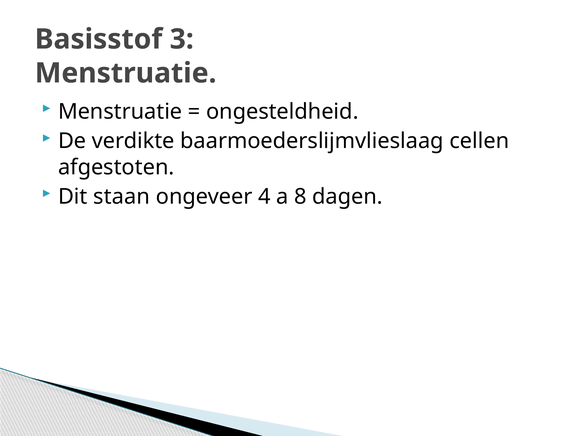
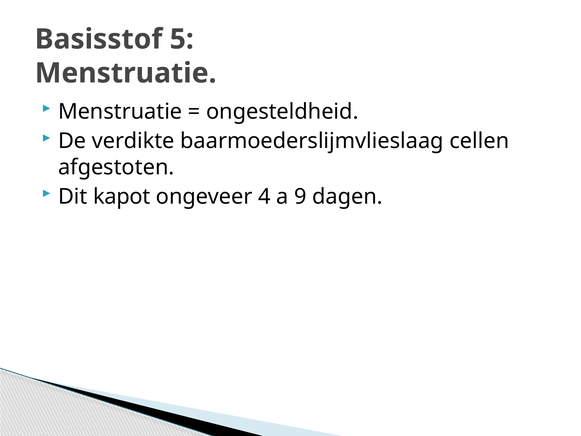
3: 3 -> 5
staan: staan -> kapot
8: 8 -> 9
